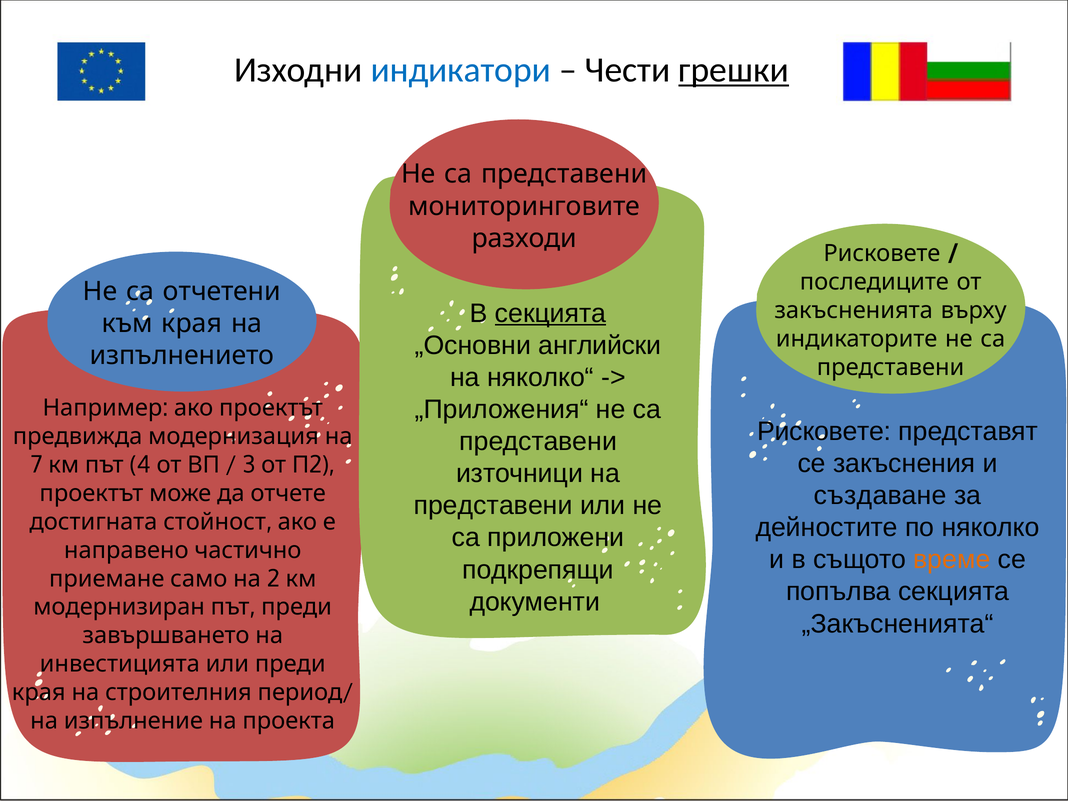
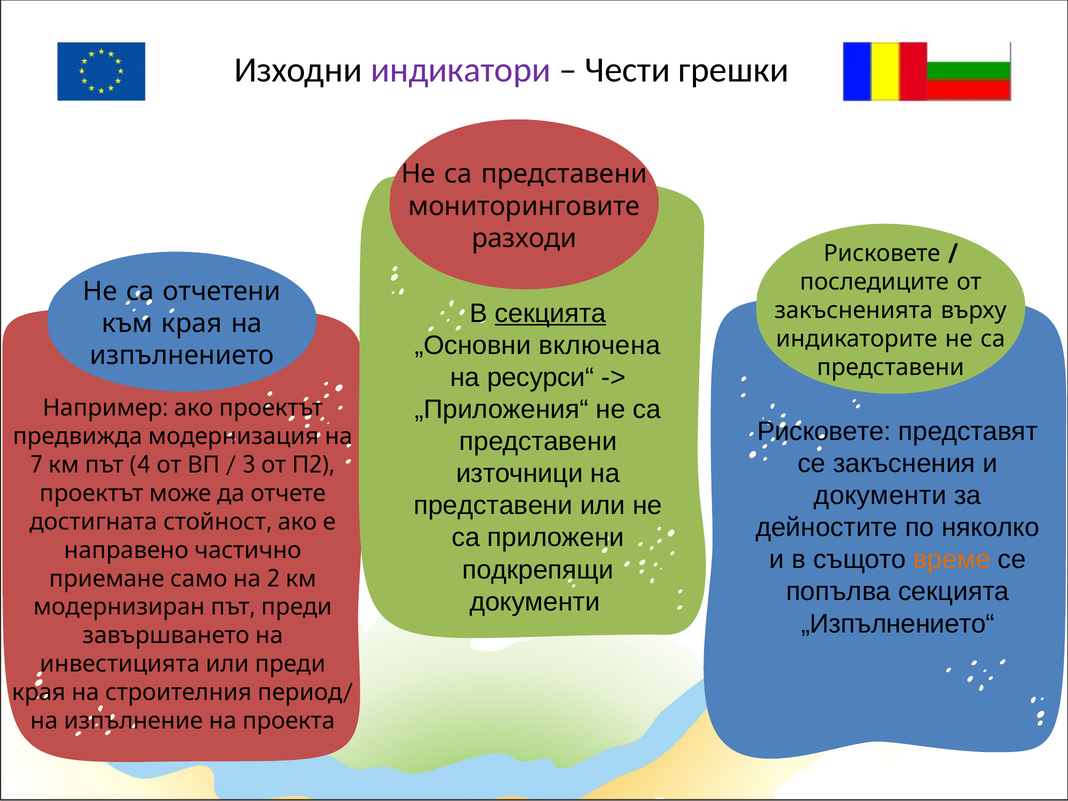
индикатори colour: blue -> purple
грешки underline: present -> none
английски: английски -> включена
няколко“: няколко“ -> ресурси“
създаване at (880, 496): създаване -> документи
„Закъсненията“: „Закъсненията“ -> „Изпълнението“
